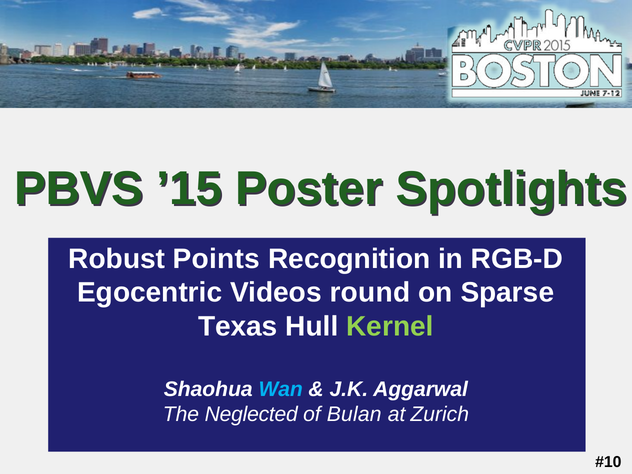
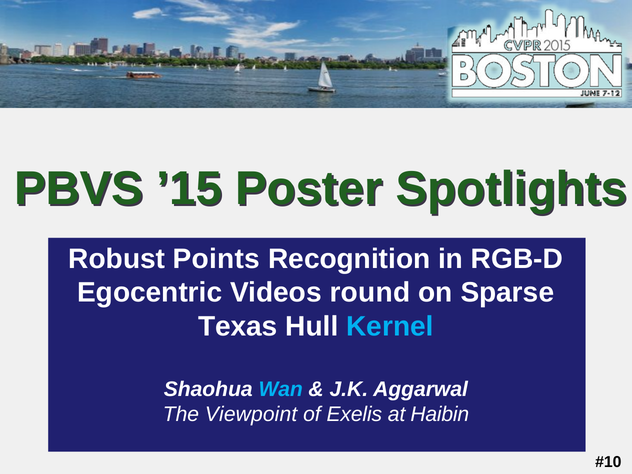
Kernel colour: light green -> light blue
Neglected: Neglected -> Viewpoint
Bulan: Bulan -> Exelis
Zurich: Zurich -> Haibin
